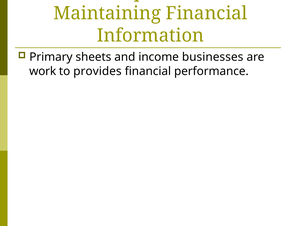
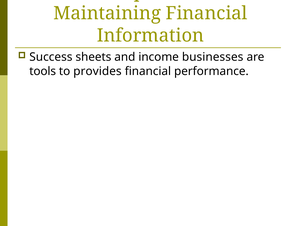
Primary: Primary -> Success
work: work -> tools
